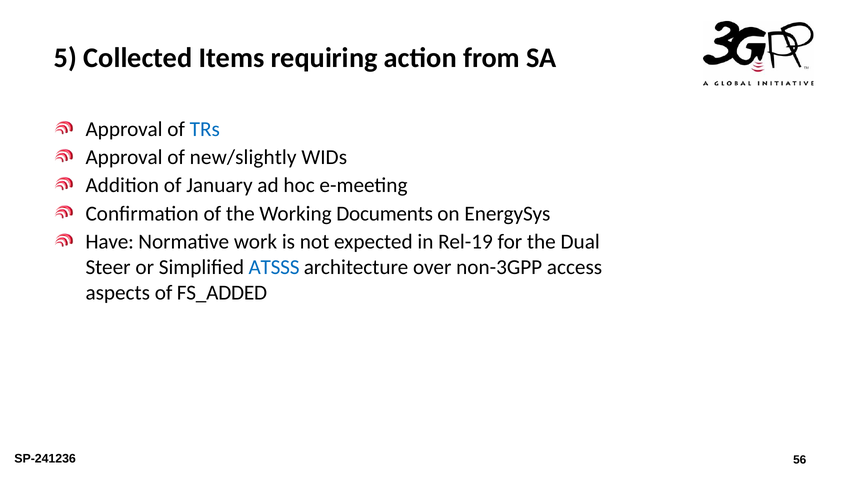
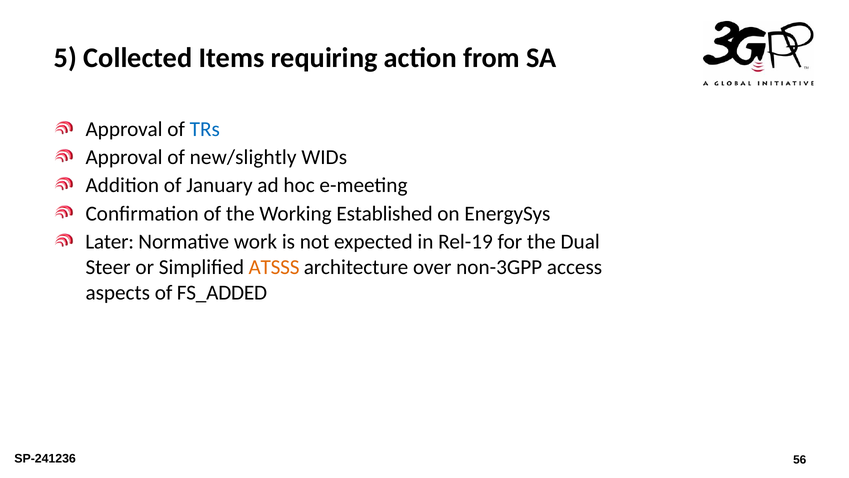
Documents: Documents -> Established
Have: Have -> Later
ATSSS colour: blue -> orange
